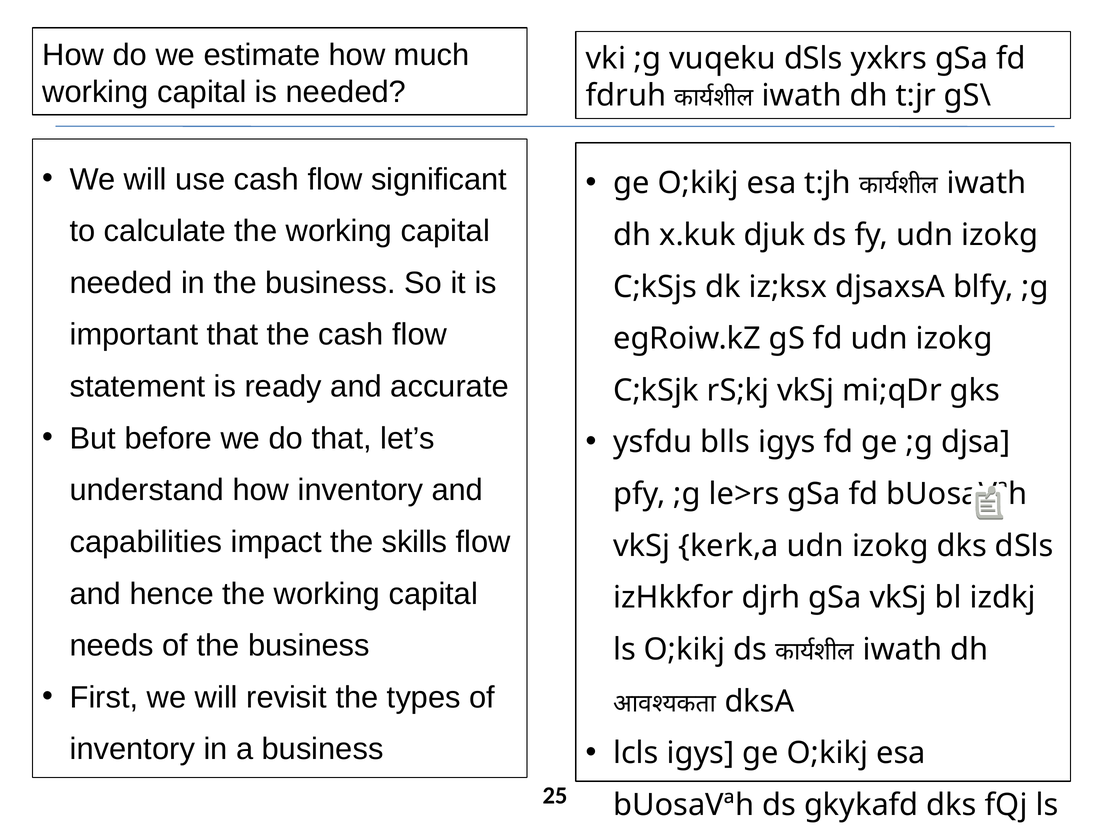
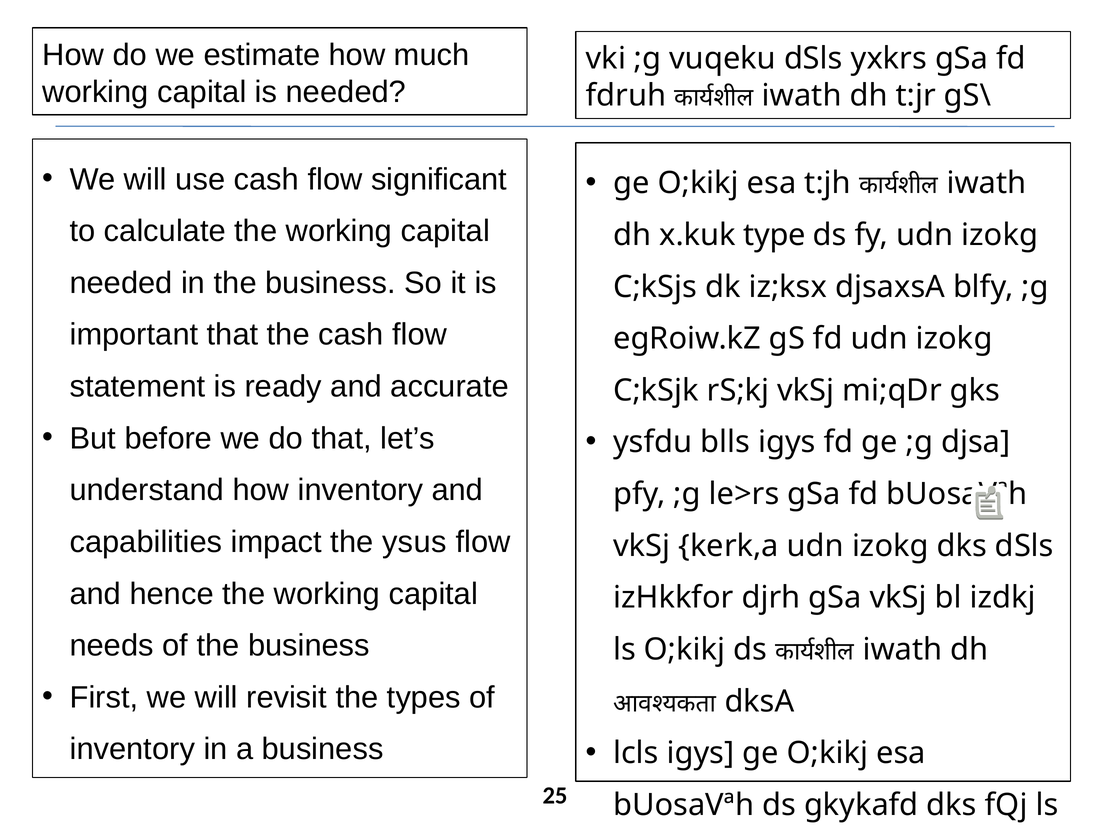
djuk: djuk -> type
skills: skills -> ysus
